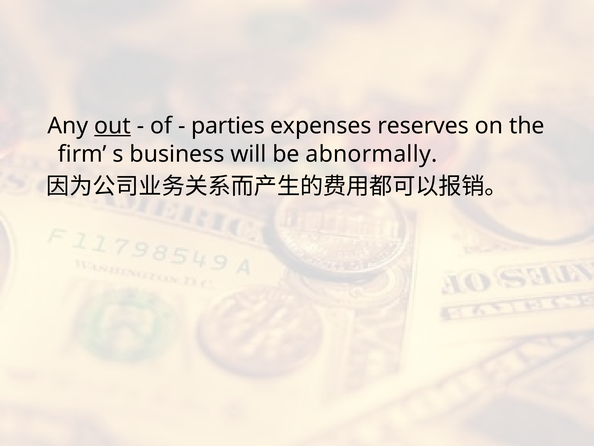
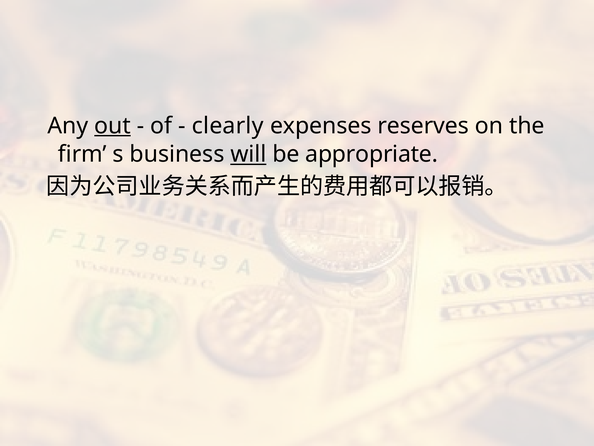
parties: parties -> clearly
will underline: none -> present
abnormally: abnormally -> appropriate
